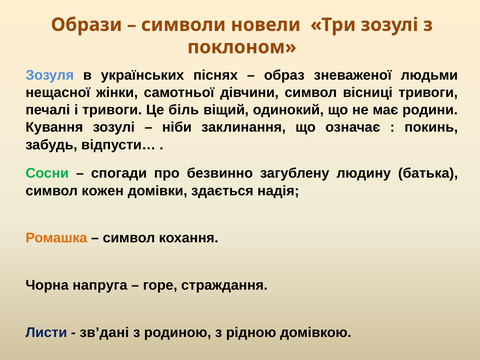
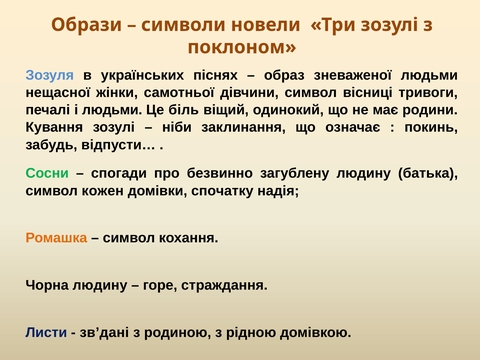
і тривоги: тривоги -> людьми
здається: здається -> спочатку
Чорна напруга: напруга -> людину
